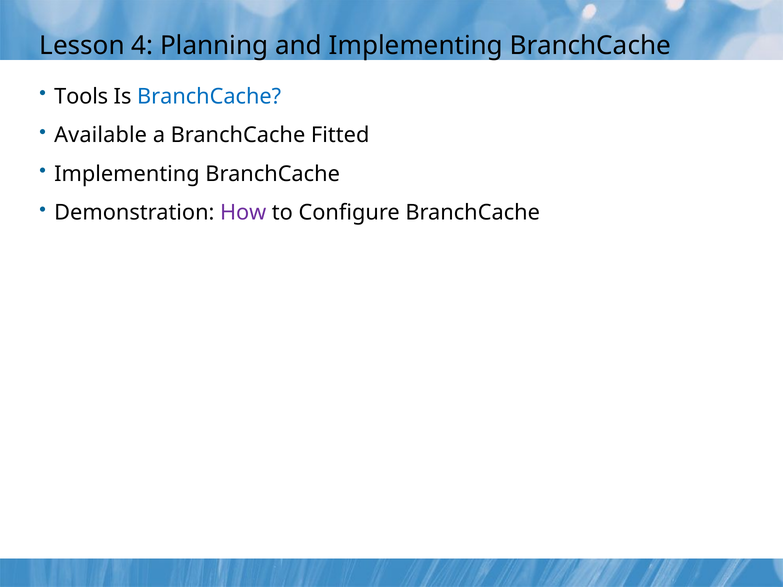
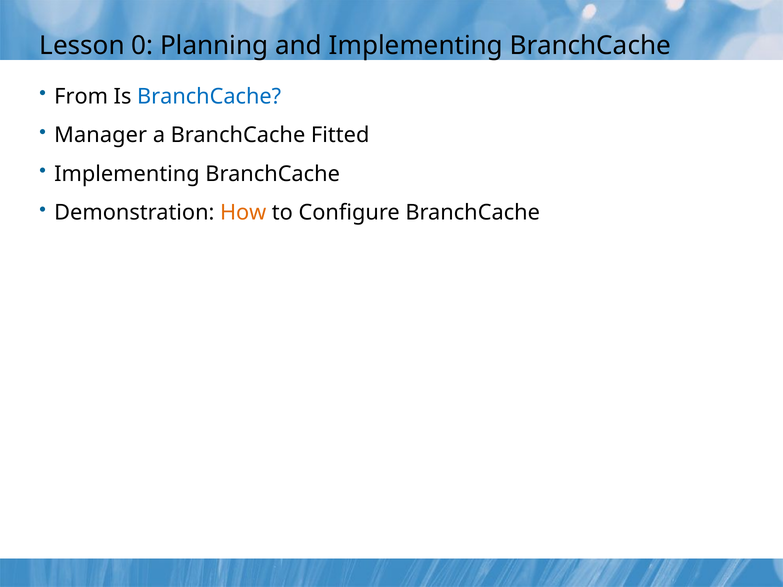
4: 4 -> 0
Tools: Tools -> From
Available: Available -> Manager
How colour: purple -> orange
